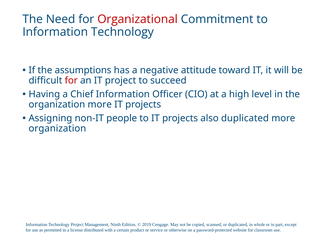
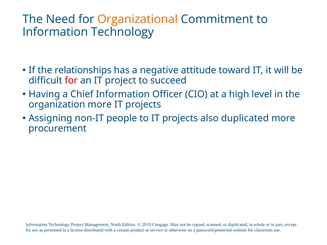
Organizational colour: red -> orange
assumptions: assumptions -> relationships
organization at (57, 129): organization -> procurement
